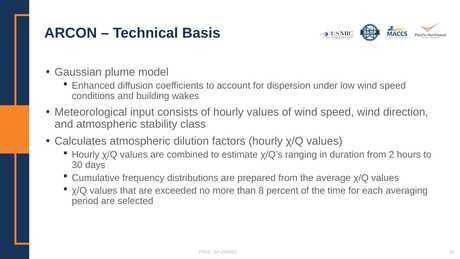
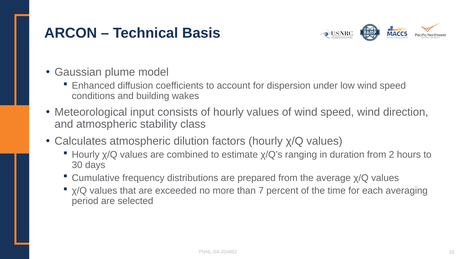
8: 8 -> 7
